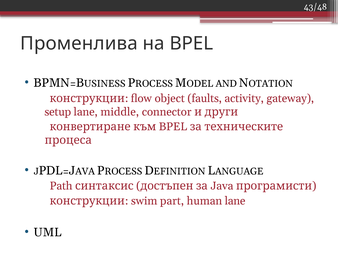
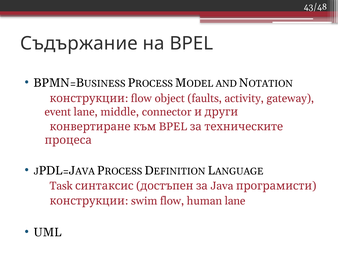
Променлива: Променлива -> Съдържание
setup: setup -> event
Path: Path -> Task
swim part: part -> flow
